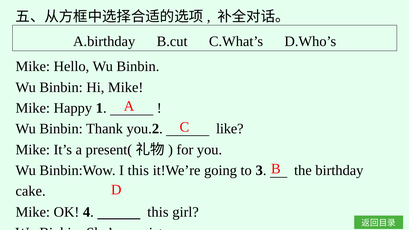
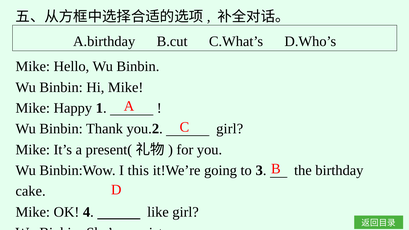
you.2 like: like -> girl
4 this: this -> like
